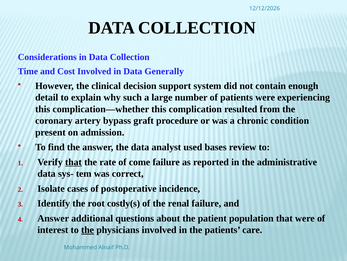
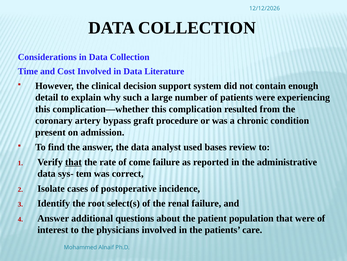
Generally: Generally -> Literature
costly(s: costly(s -> select(s
the at (88, 229) underline: present -> none
